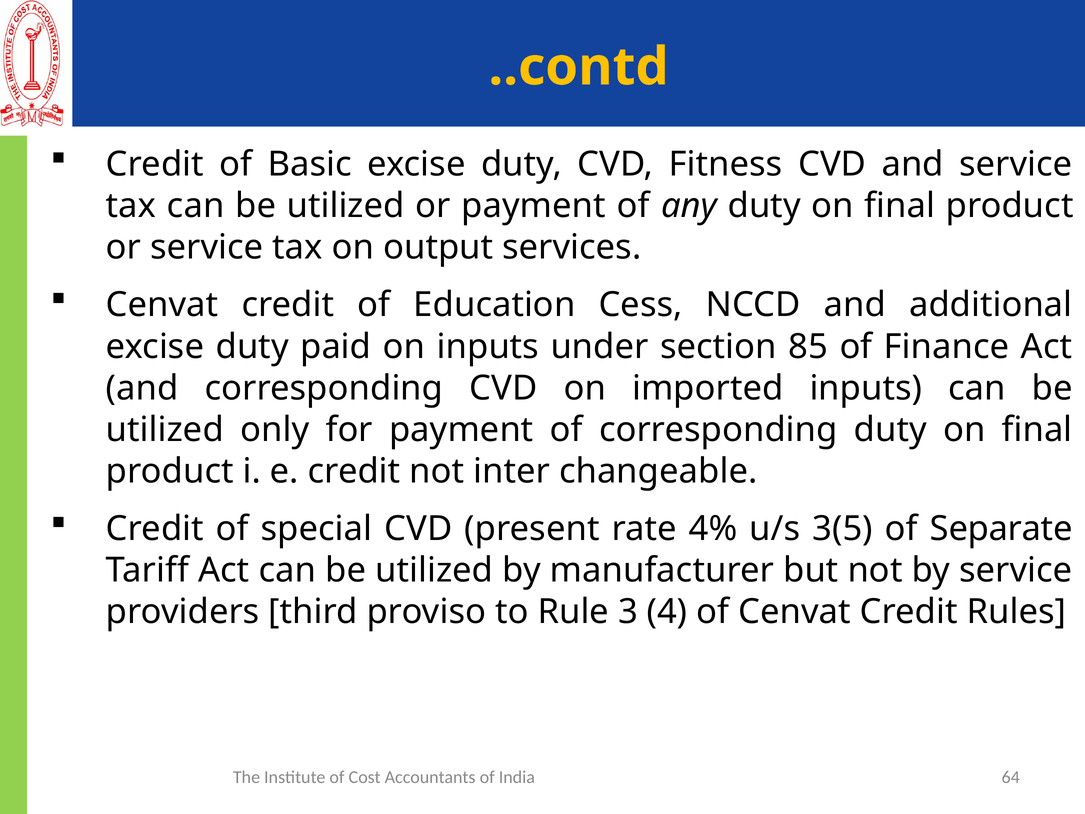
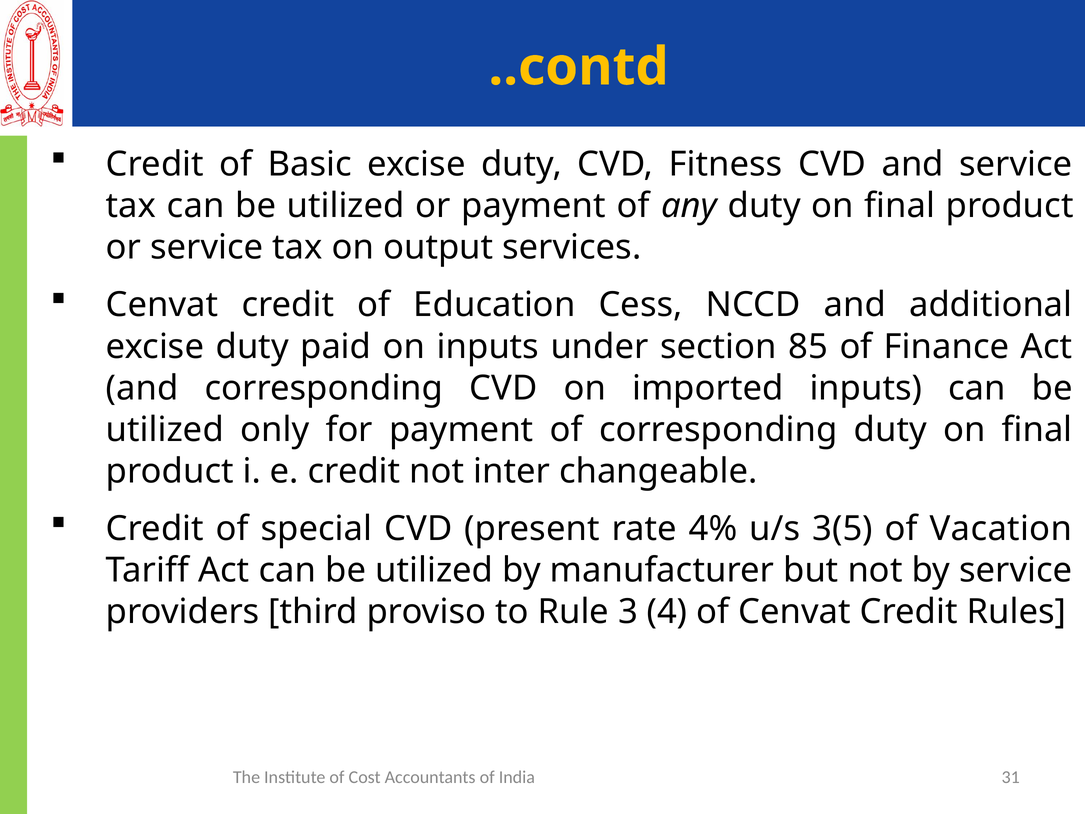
Separate: Separate -> Vacation
64: 64 -> 31
